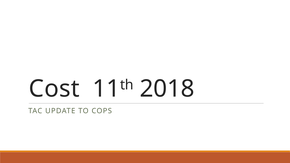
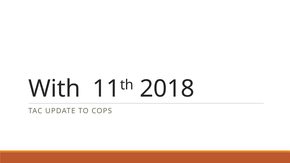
Cost: Cost -> With
